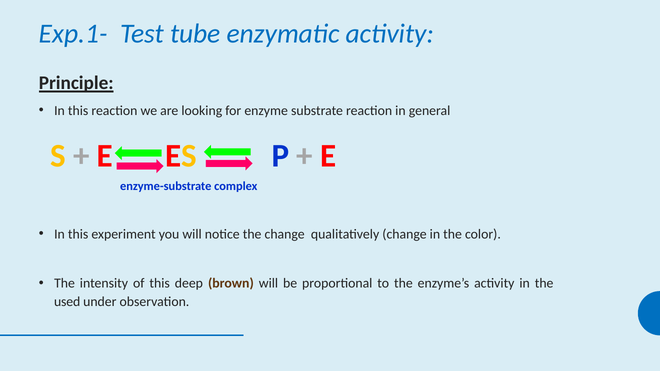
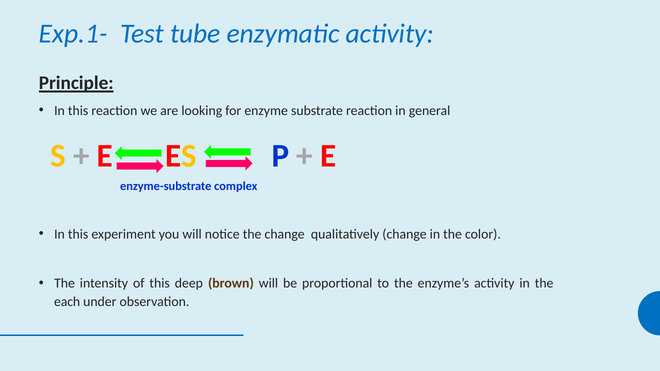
used: used -> each
